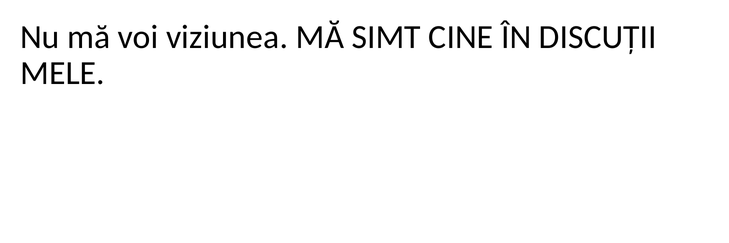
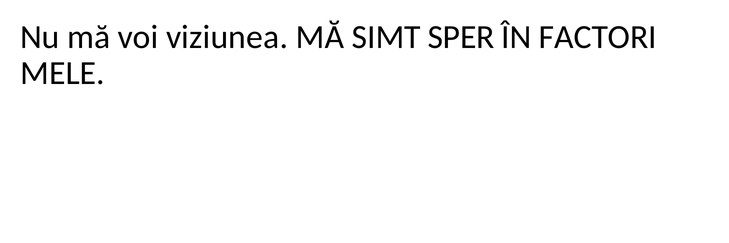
CINE: CINE -> SPER
DISCUȚII: DISCUȚII -> FACTORI
